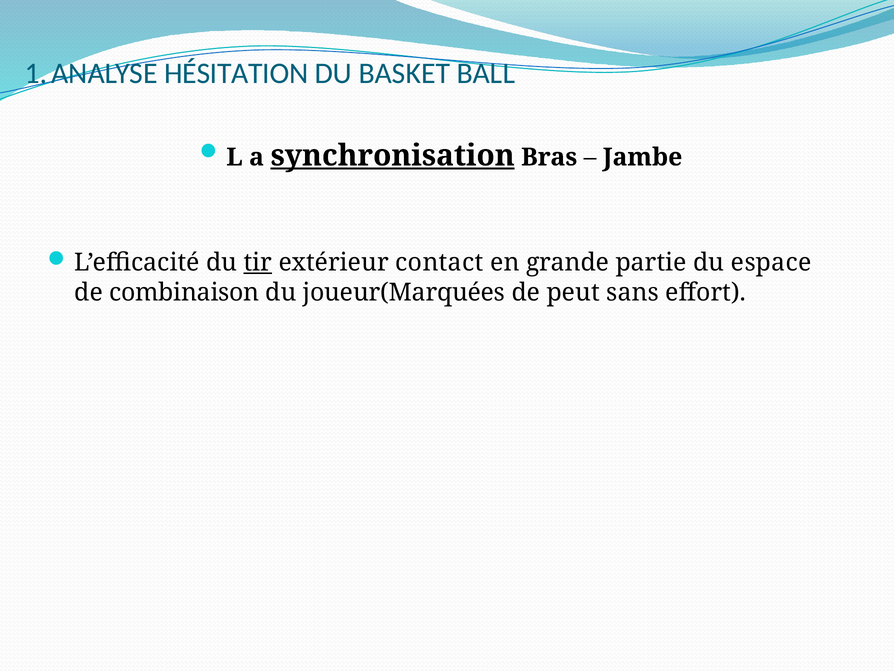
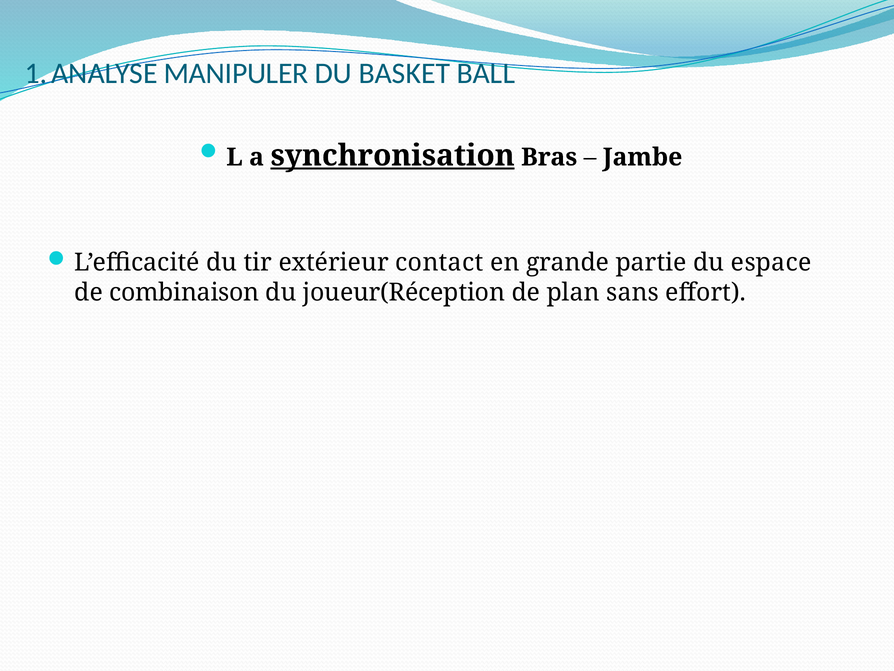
HÉSITATION: HÉSITATION -> MANIPULER
tir underline: present -> none
joueur(Marquées: joueur(Marquées -> joueur(Réception
peut: peut -> plan
